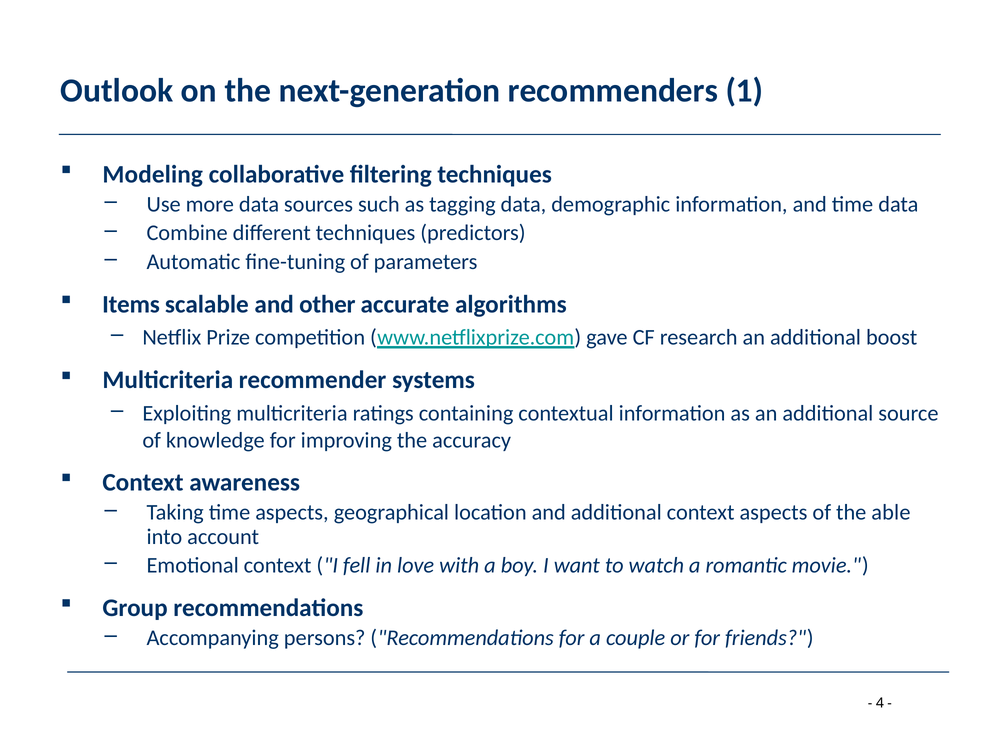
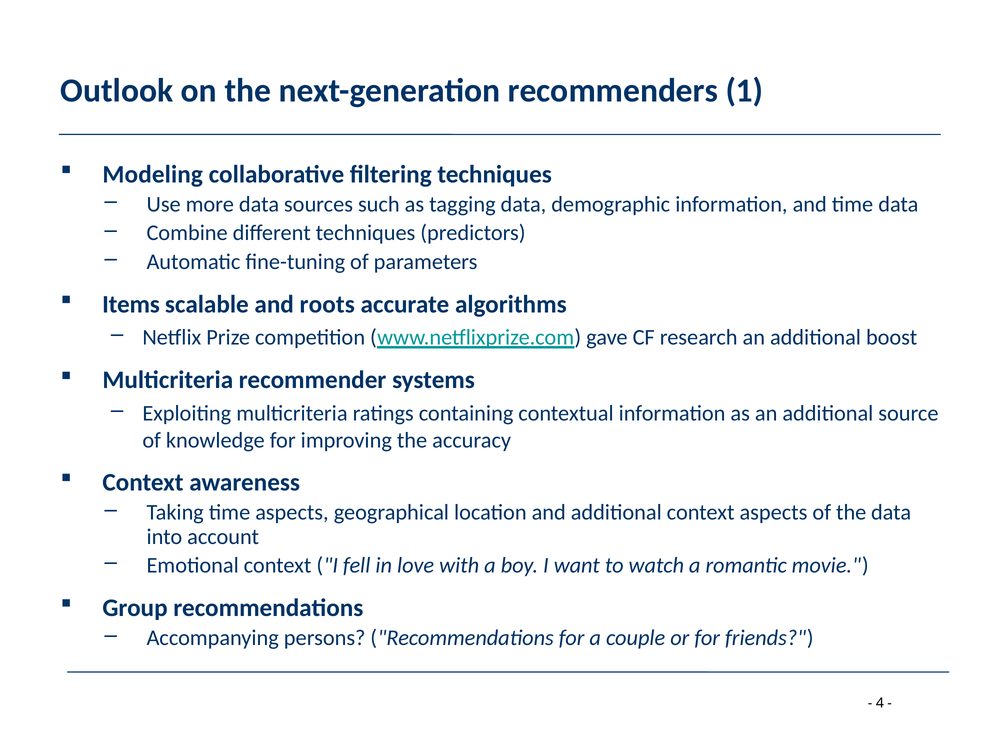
other: other -> roots
the able: able -> data
